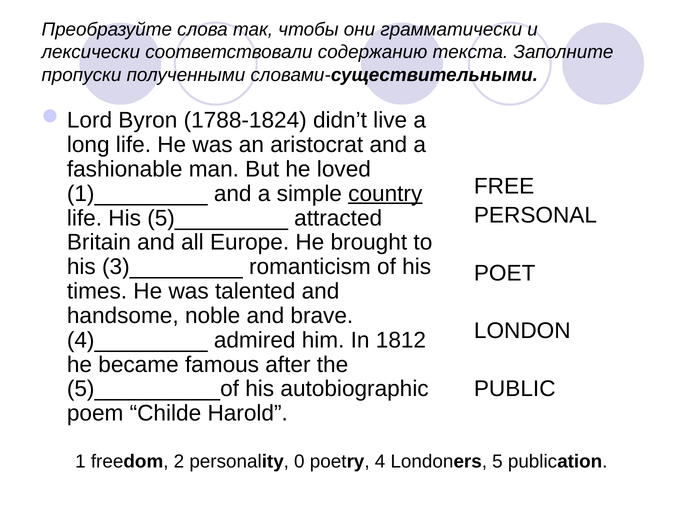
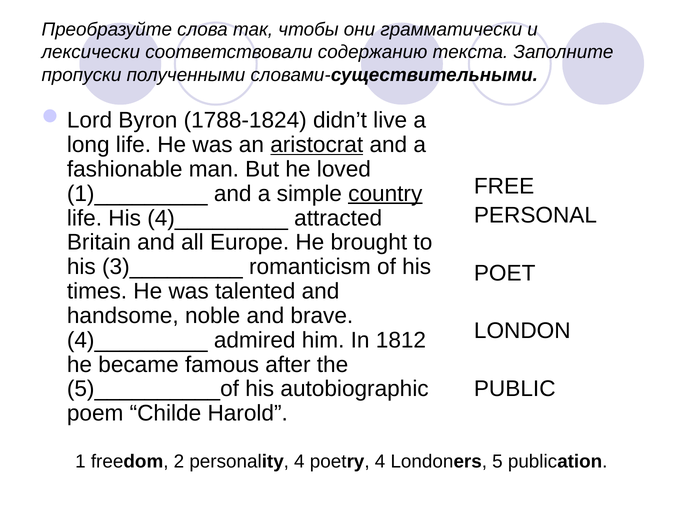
aristocrat underline: none -> present
His 5)_________: 5)_________ -> 4)_________
personality 0: 0 -> 4
